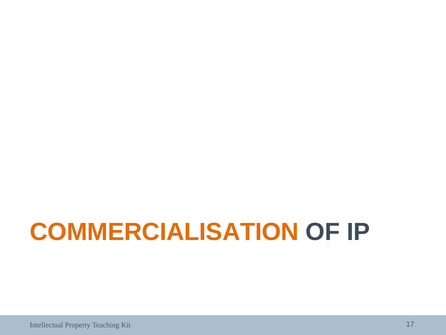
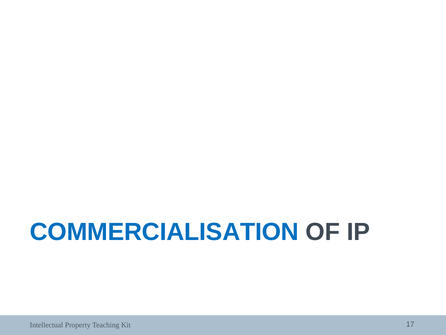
COMMERCIALISATION colour: orange -> blue
